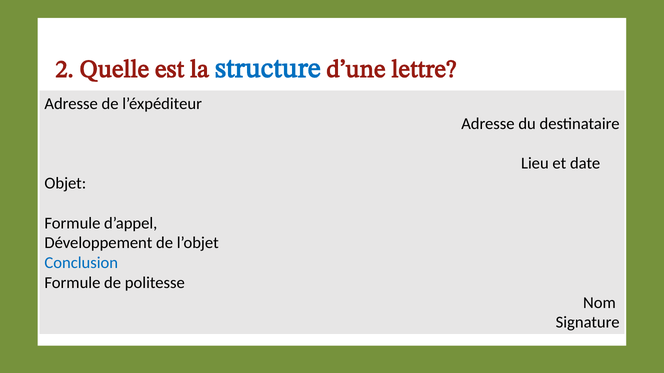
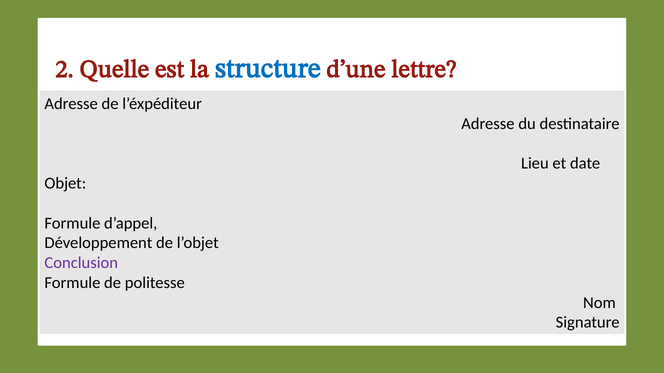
Conclusion colour: blue -> purple
